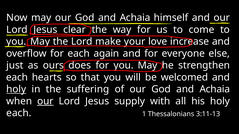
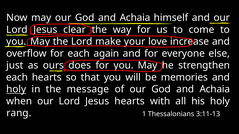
welcomed: welcomed -> memories
suffering: suffering -> message
our at (45, 101) underline: present -> none
Jesus supply: supply -> hearts
each at (19, 113): each -> rang
